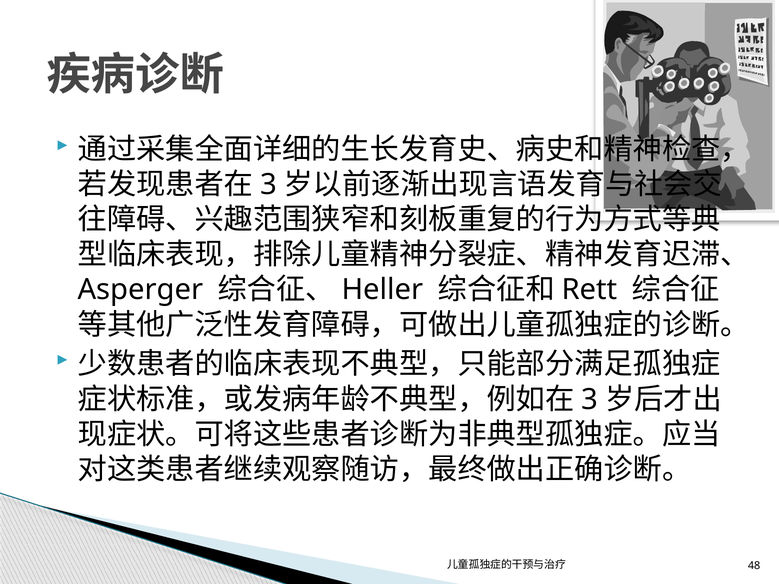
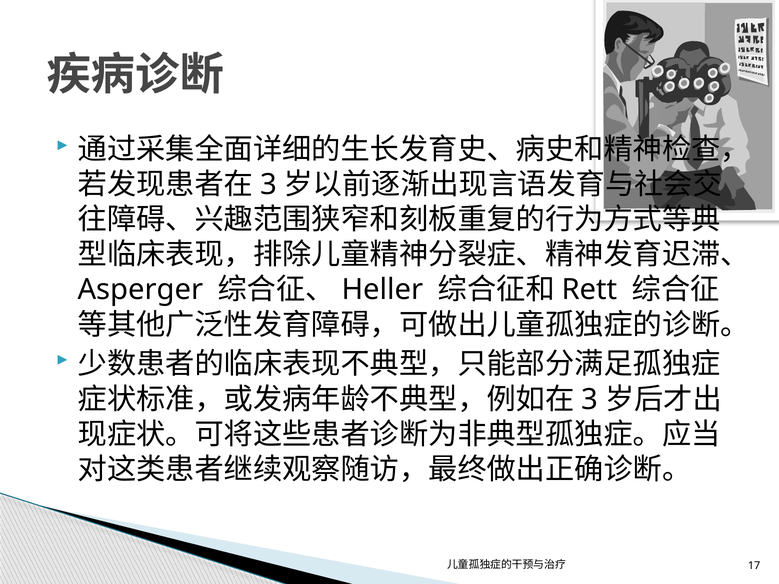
48: 48 -> 17
